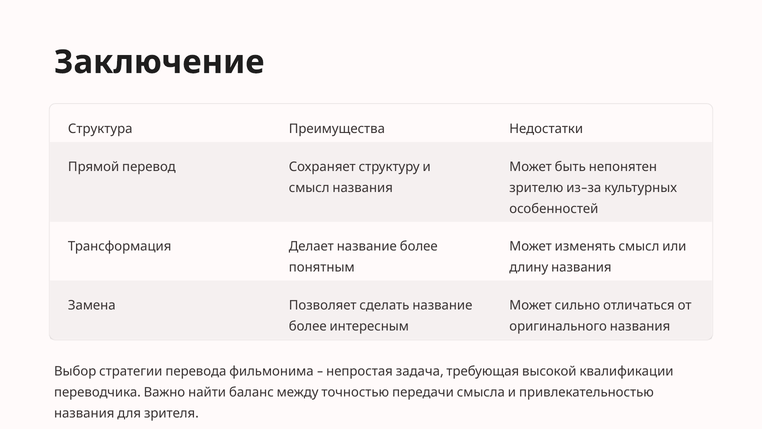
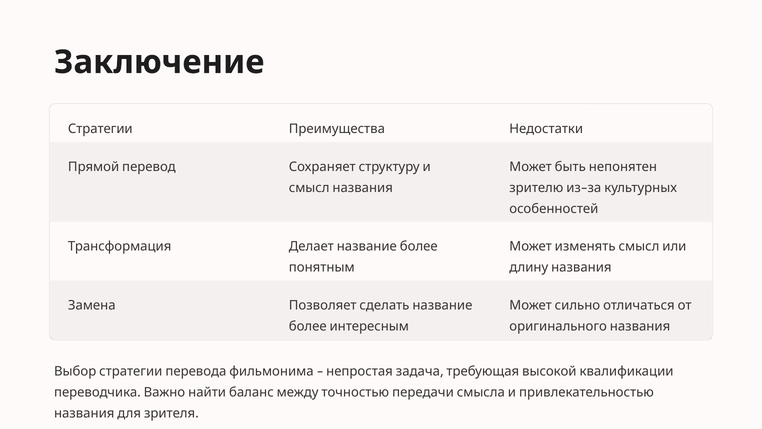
Структура: Структура -> Стратегии
